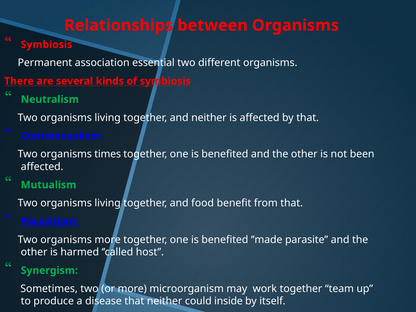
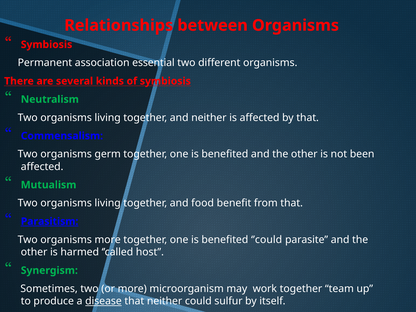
times: times -> germ
’made: ’made -> ’could
disease underline: none -> present
inside: inside -> sulfur
